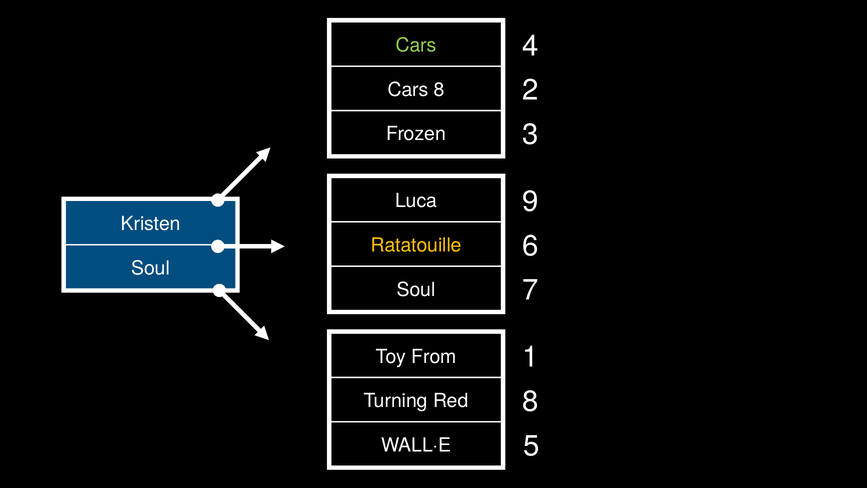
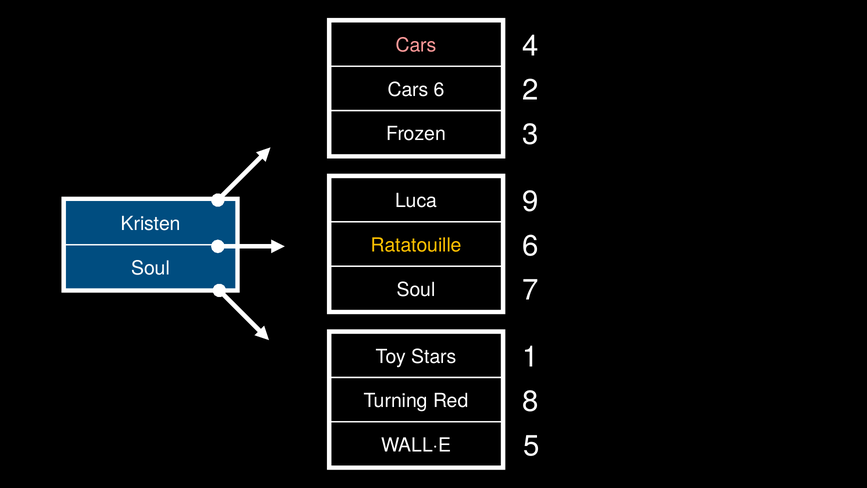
Cars at (416, 45) colour: light green -> pink
Cars 8: 8 -> 6
From: From -> Stars
